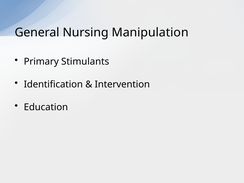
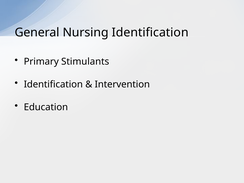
Nursing Manipulation: Manipulation -> Identification
